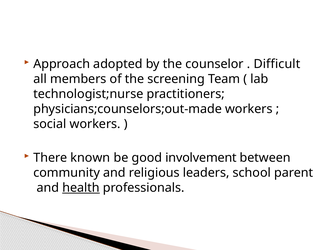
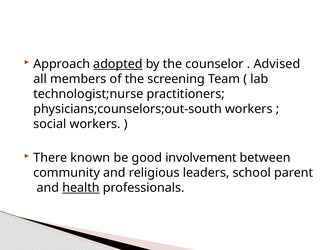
adopted underline: none -> present
Difficult: Difficult -> Advised
physicians;counselors;out-made: physicians;counselors;out-made -> physicians;counselors;out-south
